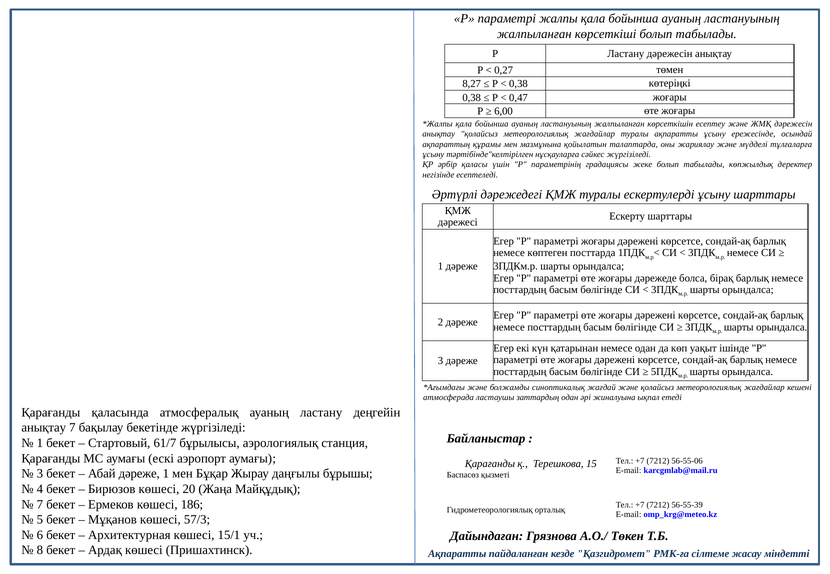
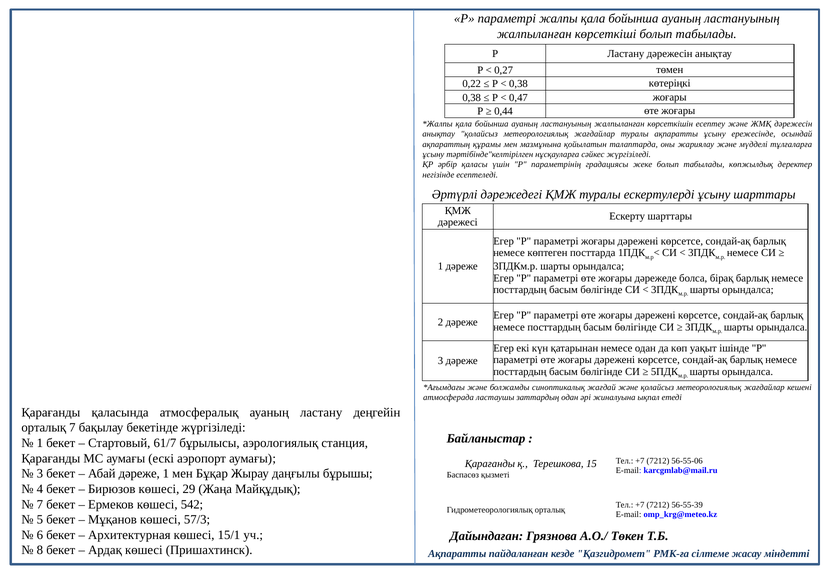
8,27: 8,27 -> 0,22
6,00: 6,00 -> 0,44
анықтау at (44, 428): анықтау -> орталық
20: 20 -> 29
186: 186 -> 542
